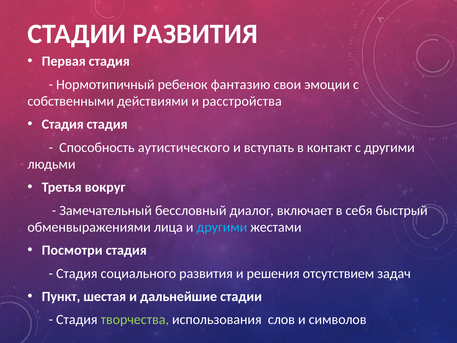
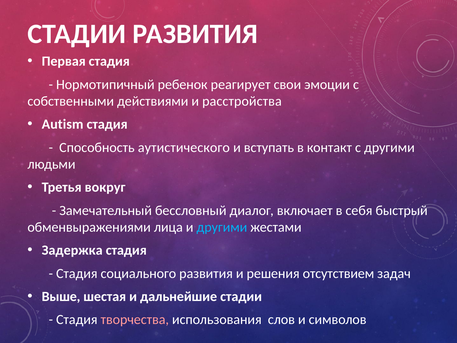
фантазию: фантазию -> реагирует
Стадия at (63, 124): Стадия -> Autism
Посмотри: Посмотри -> Задержка
Пункт: Пункт -> Выше
творчества colour: light green -> pink
